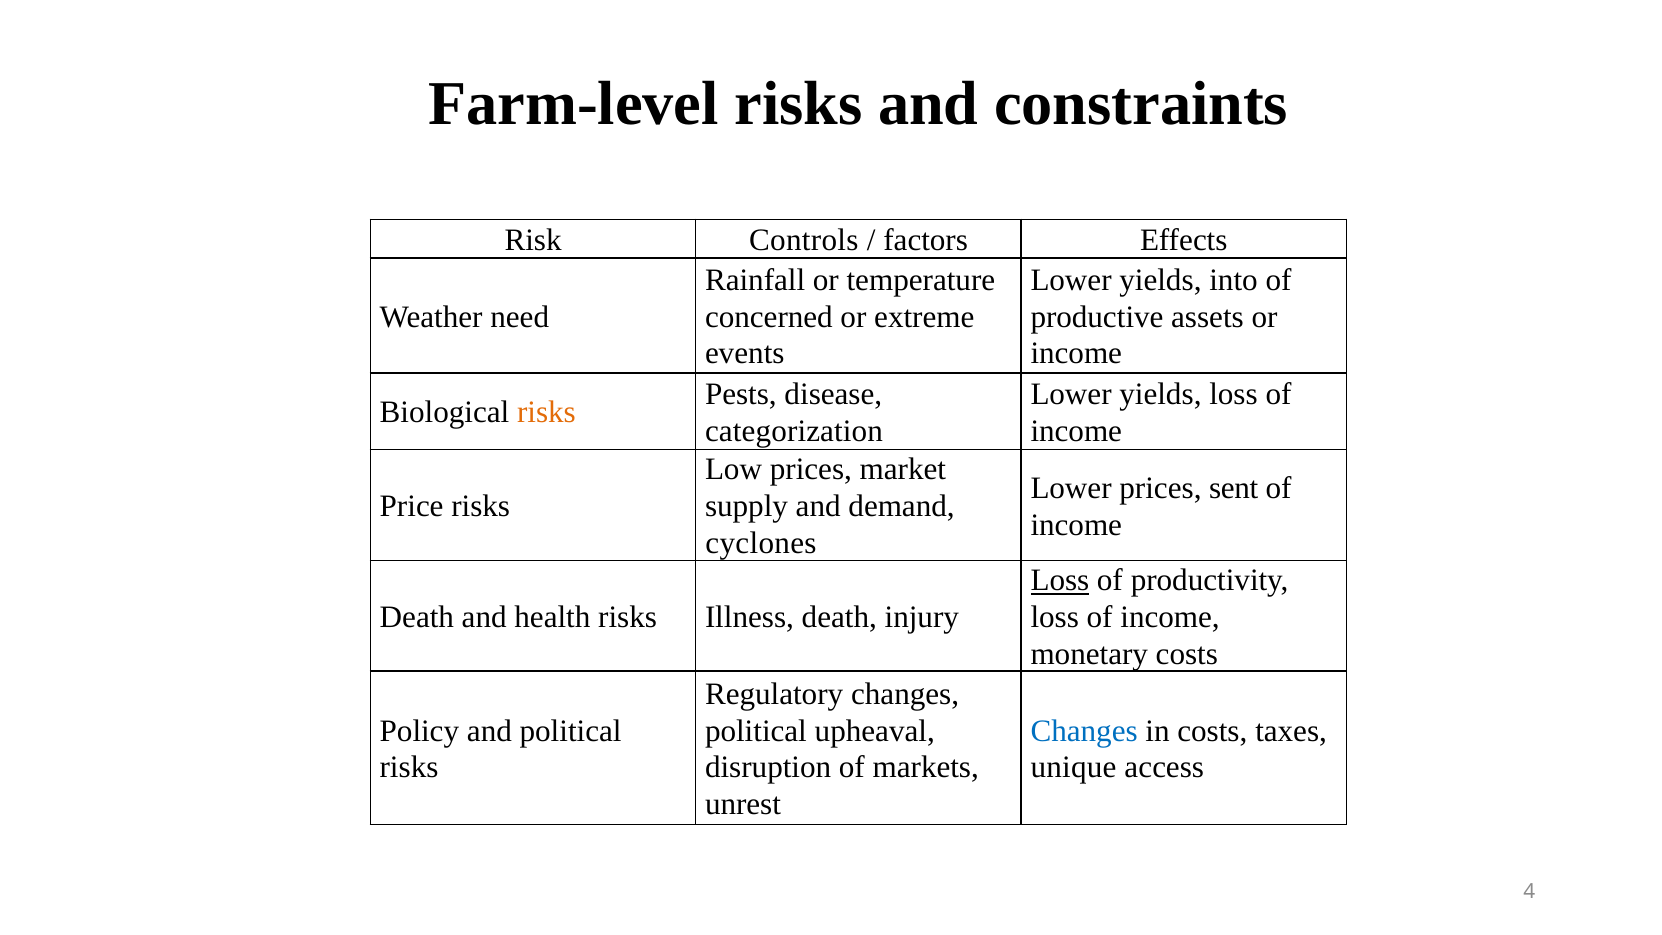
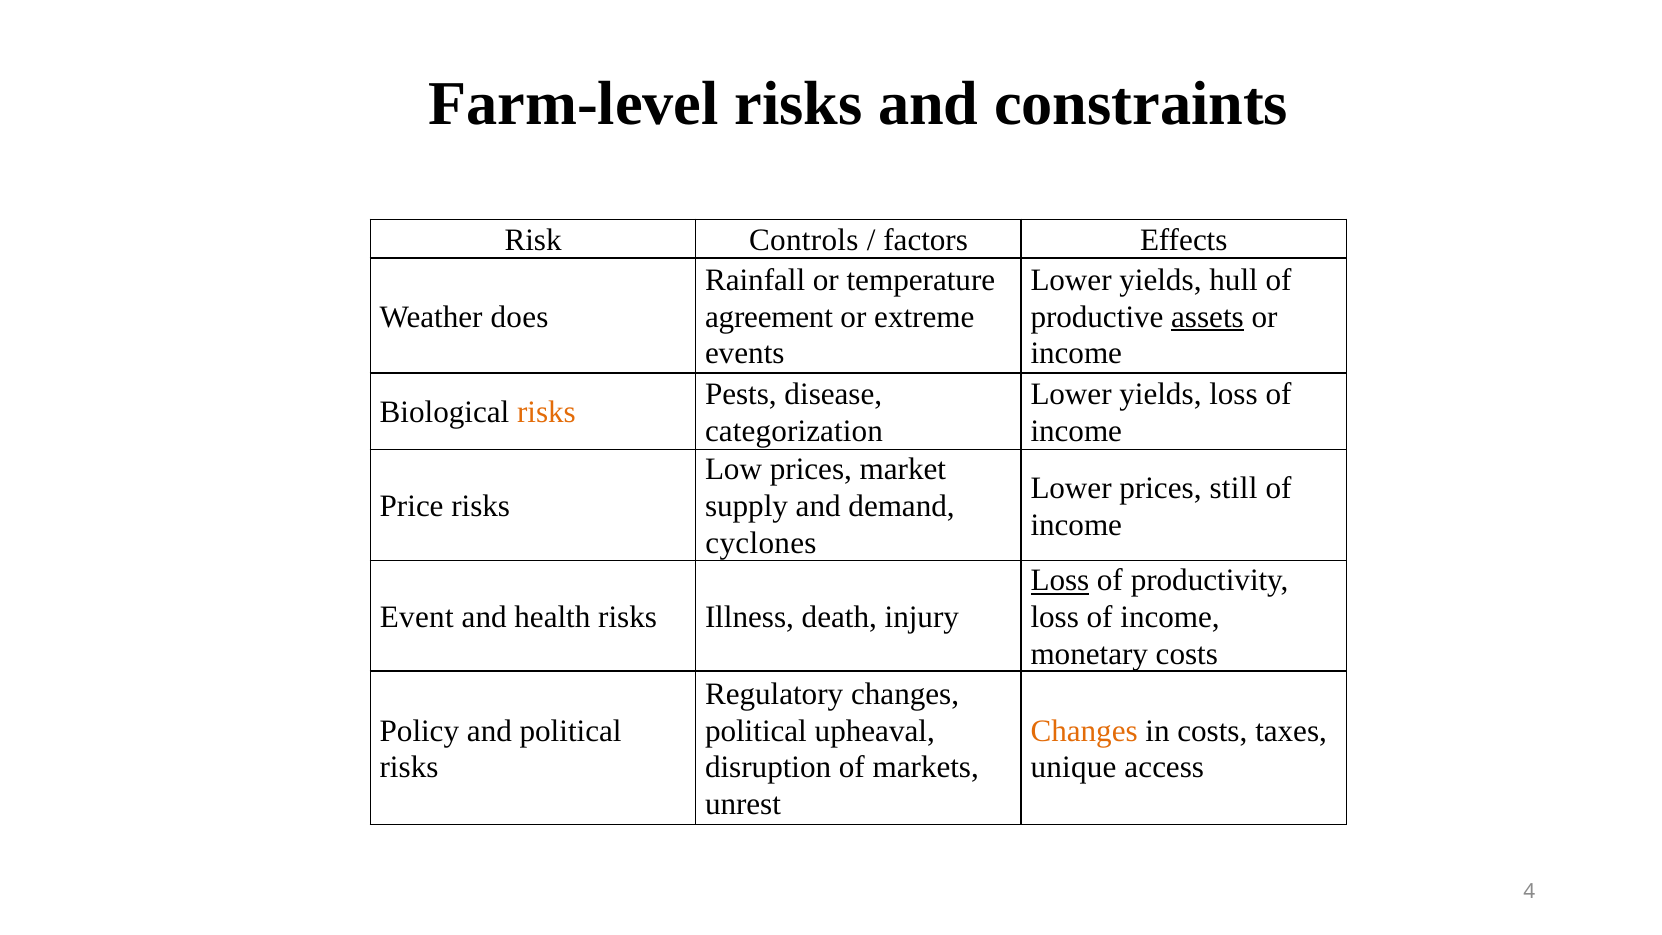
into: into -> hull
need: need -> does
concerned: concerned -> agreement
assets underline: none -> present
sent: sent -> still
Death at (417, 617): Death -> Event
Changes at (1084, 731) colour: blue -> orange
